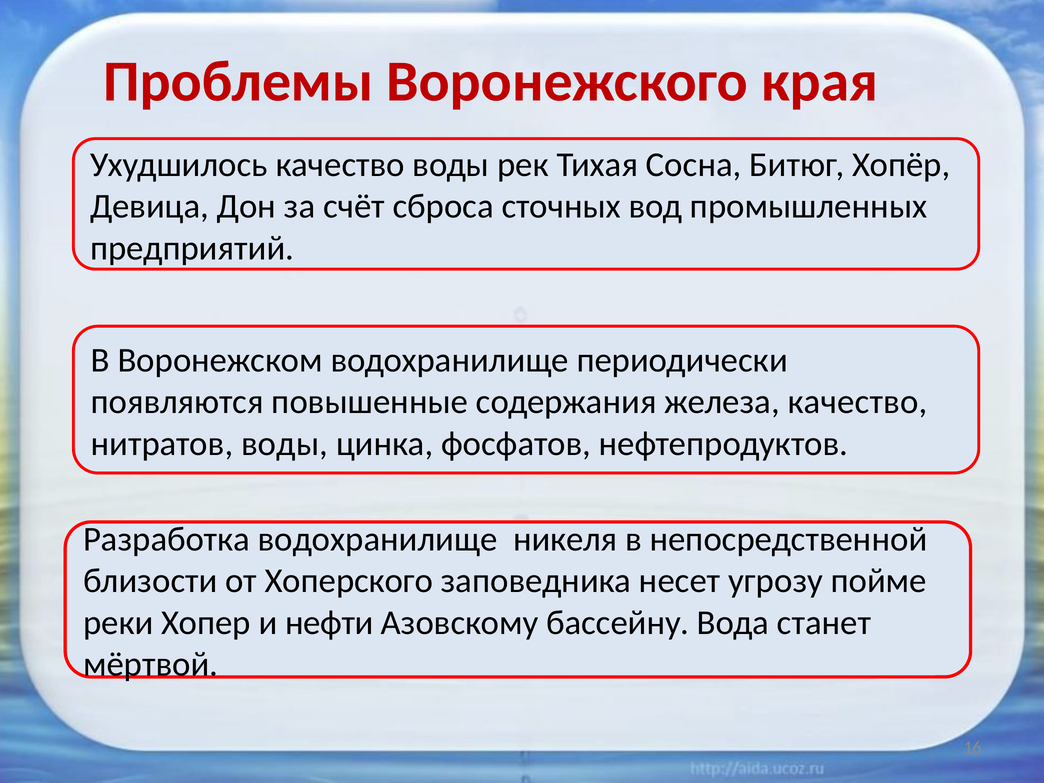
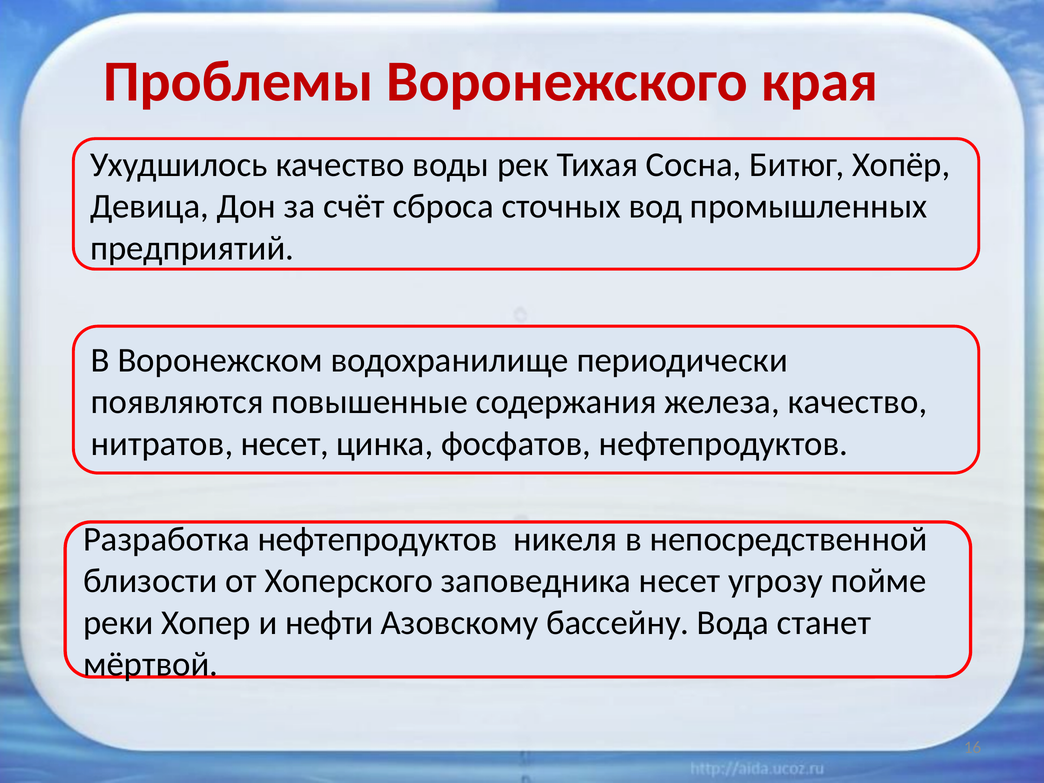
нитратов воды: воды -> несет
Разработка водохранилище: водохранилище -> нефтепродуктов
